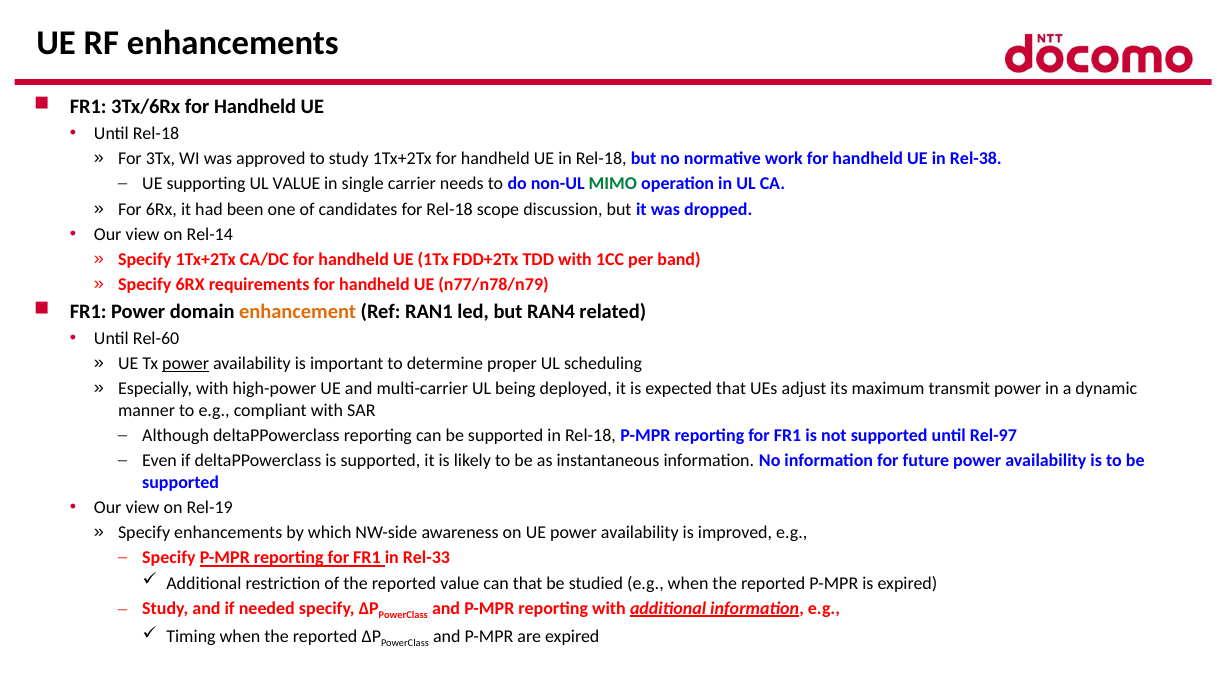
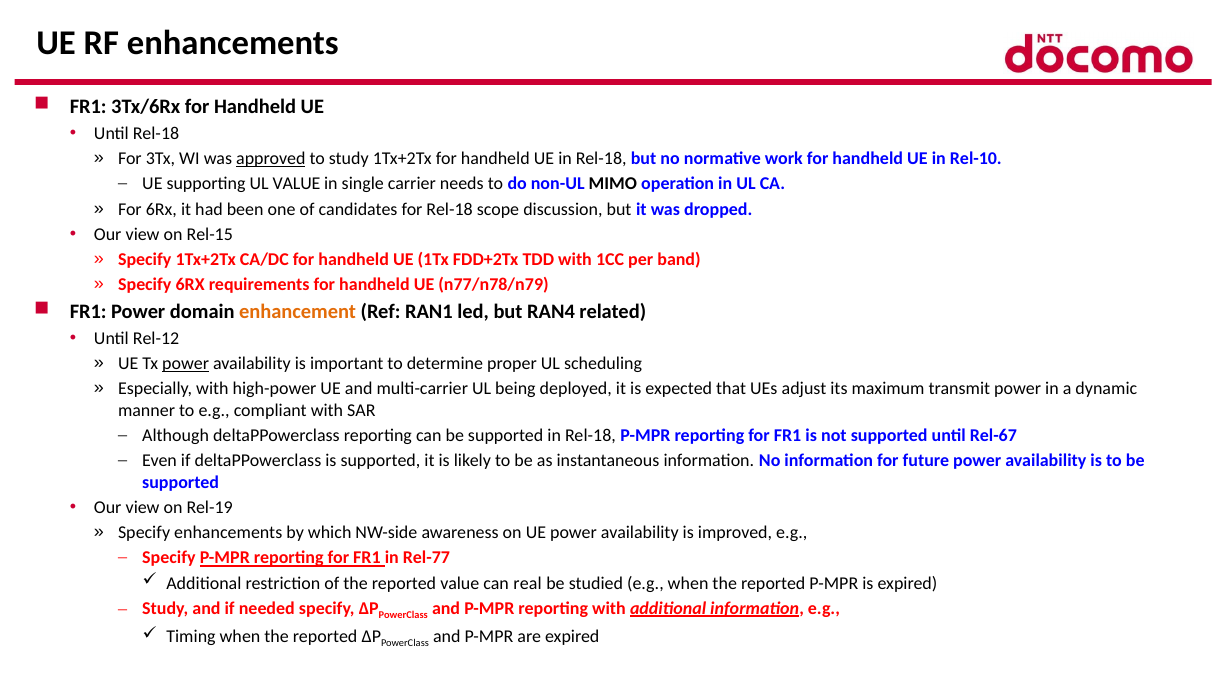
approved underline: none -> present
Rel-38: Rel-38 -> Rel-10
MIMO colour: green -> black
Rel-14: Rel-14 -> Rel-15
Rel-60: Rel-60 -> Rel-12
Rel-97: Rel-97 -> Rel-67
Rel-33: Rel-33 -> Rel-77
can that: that -> real
